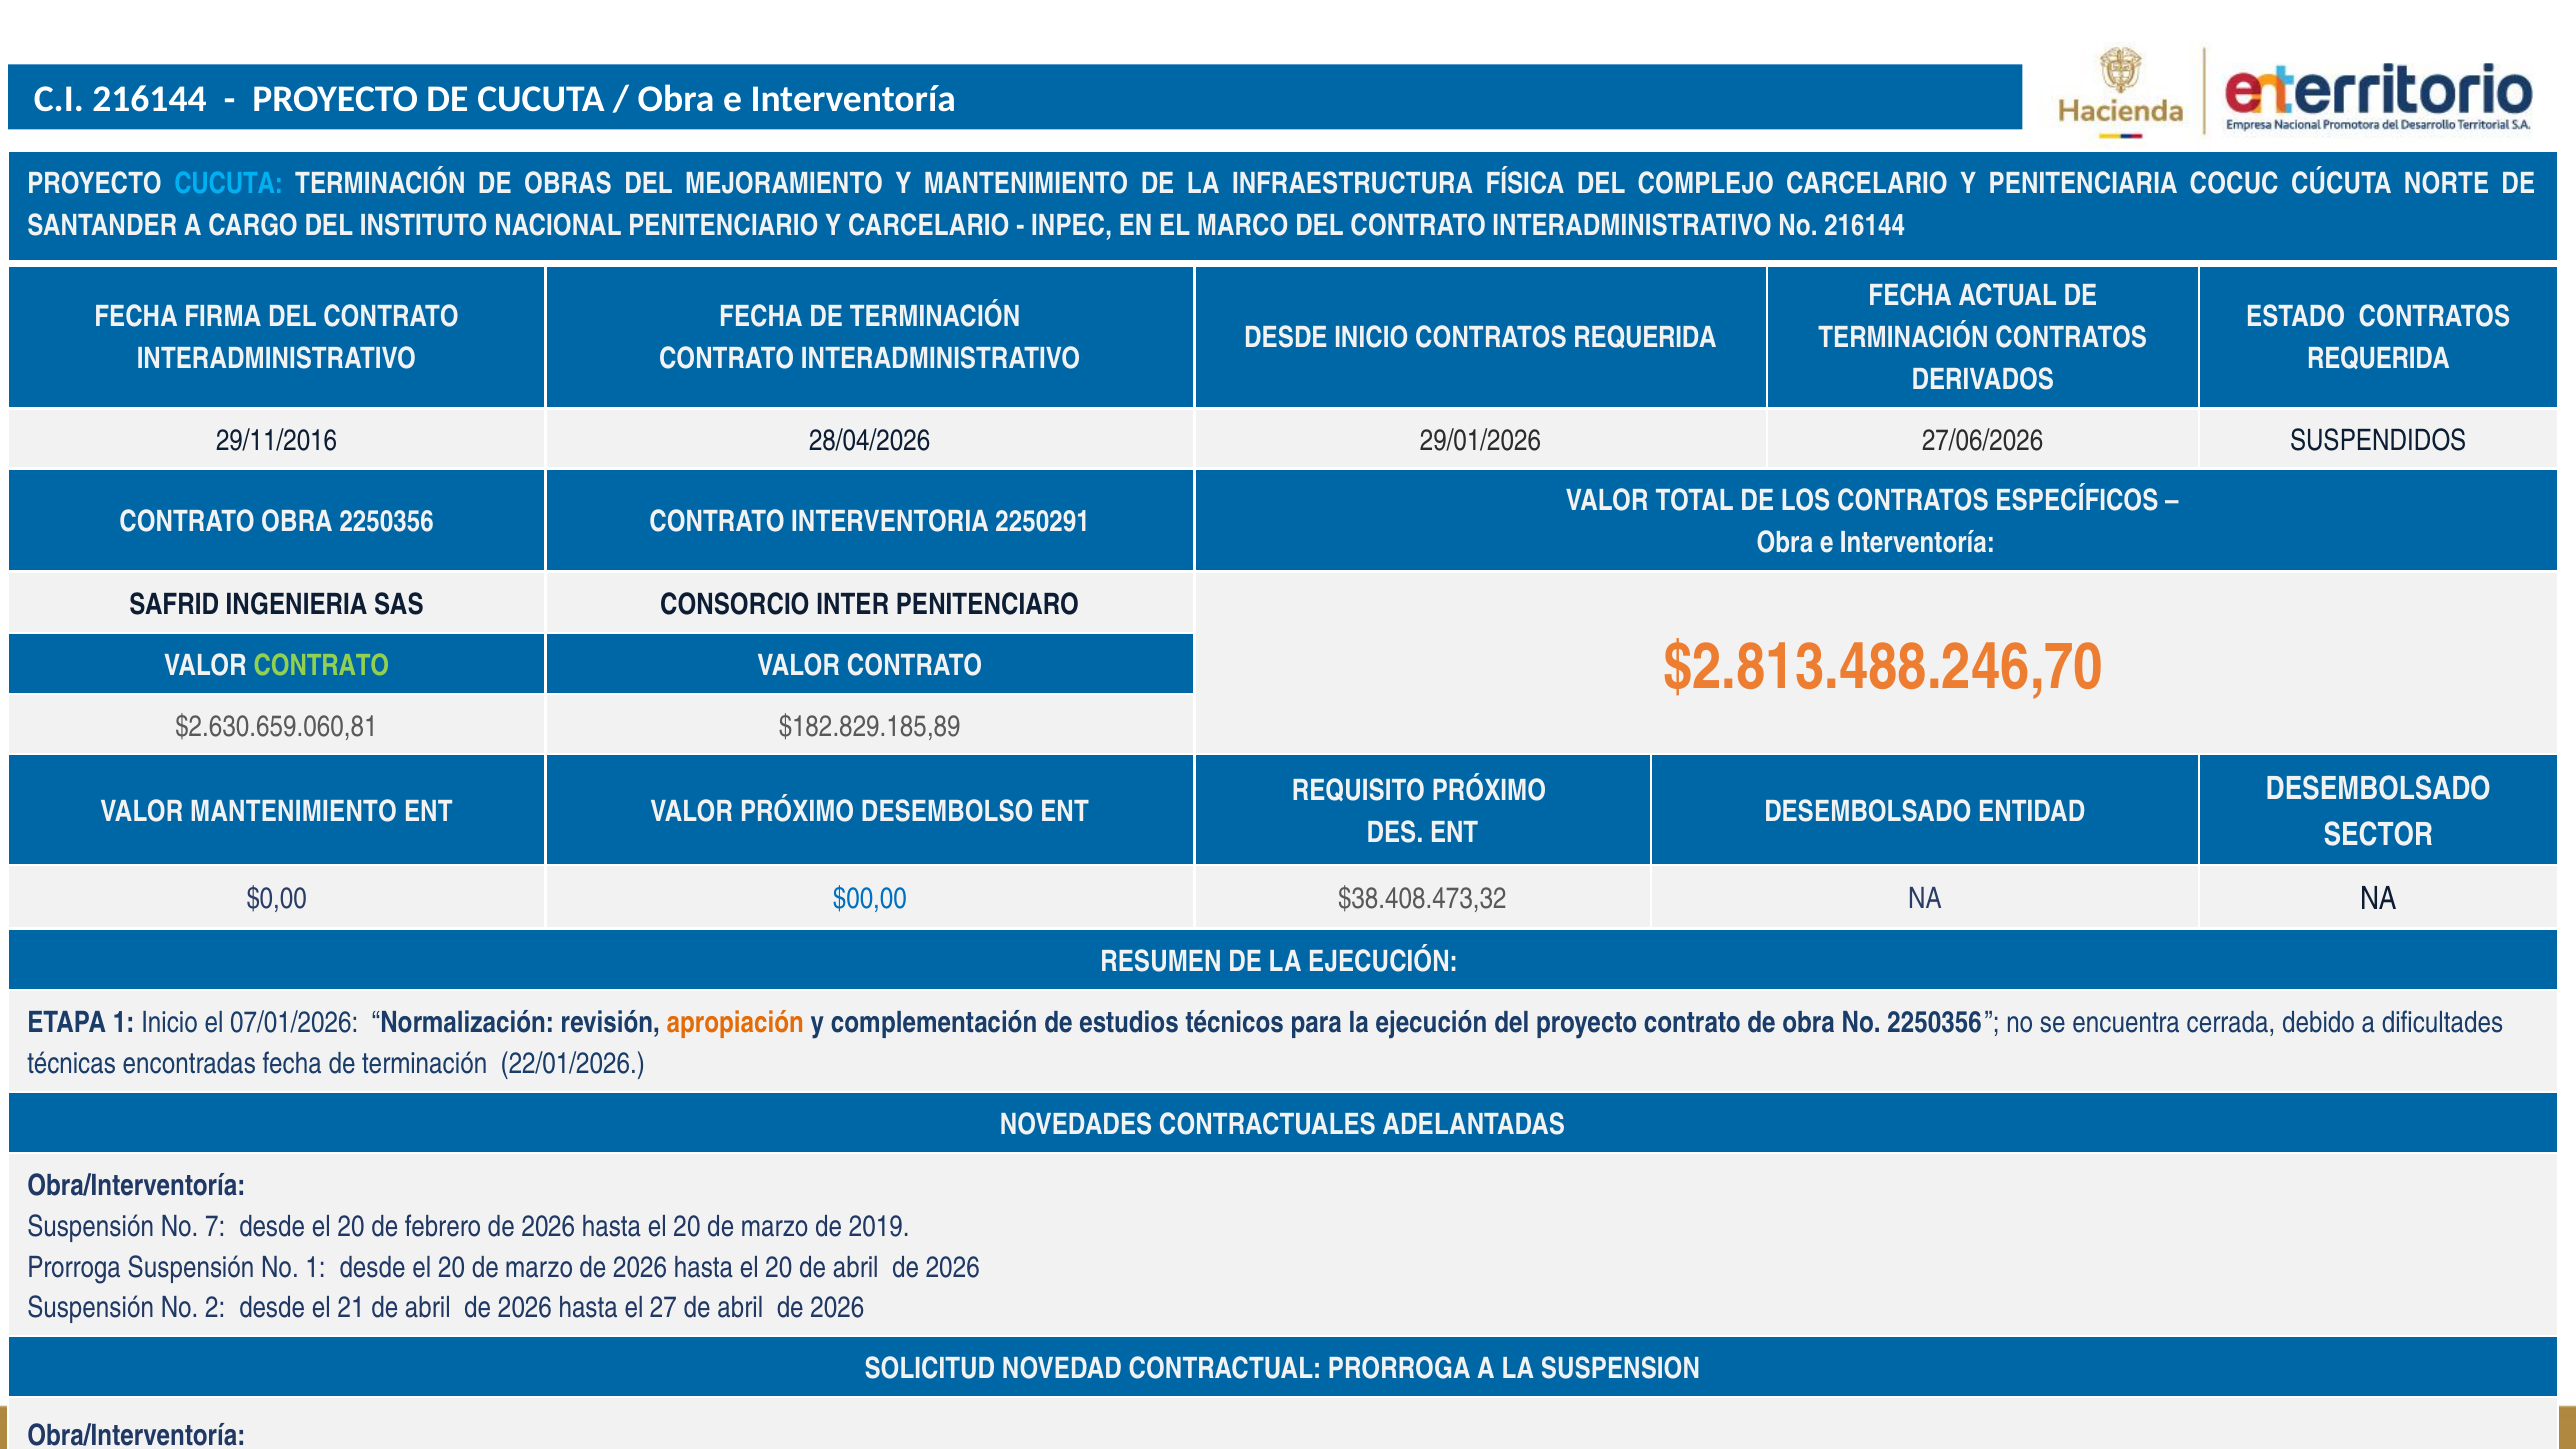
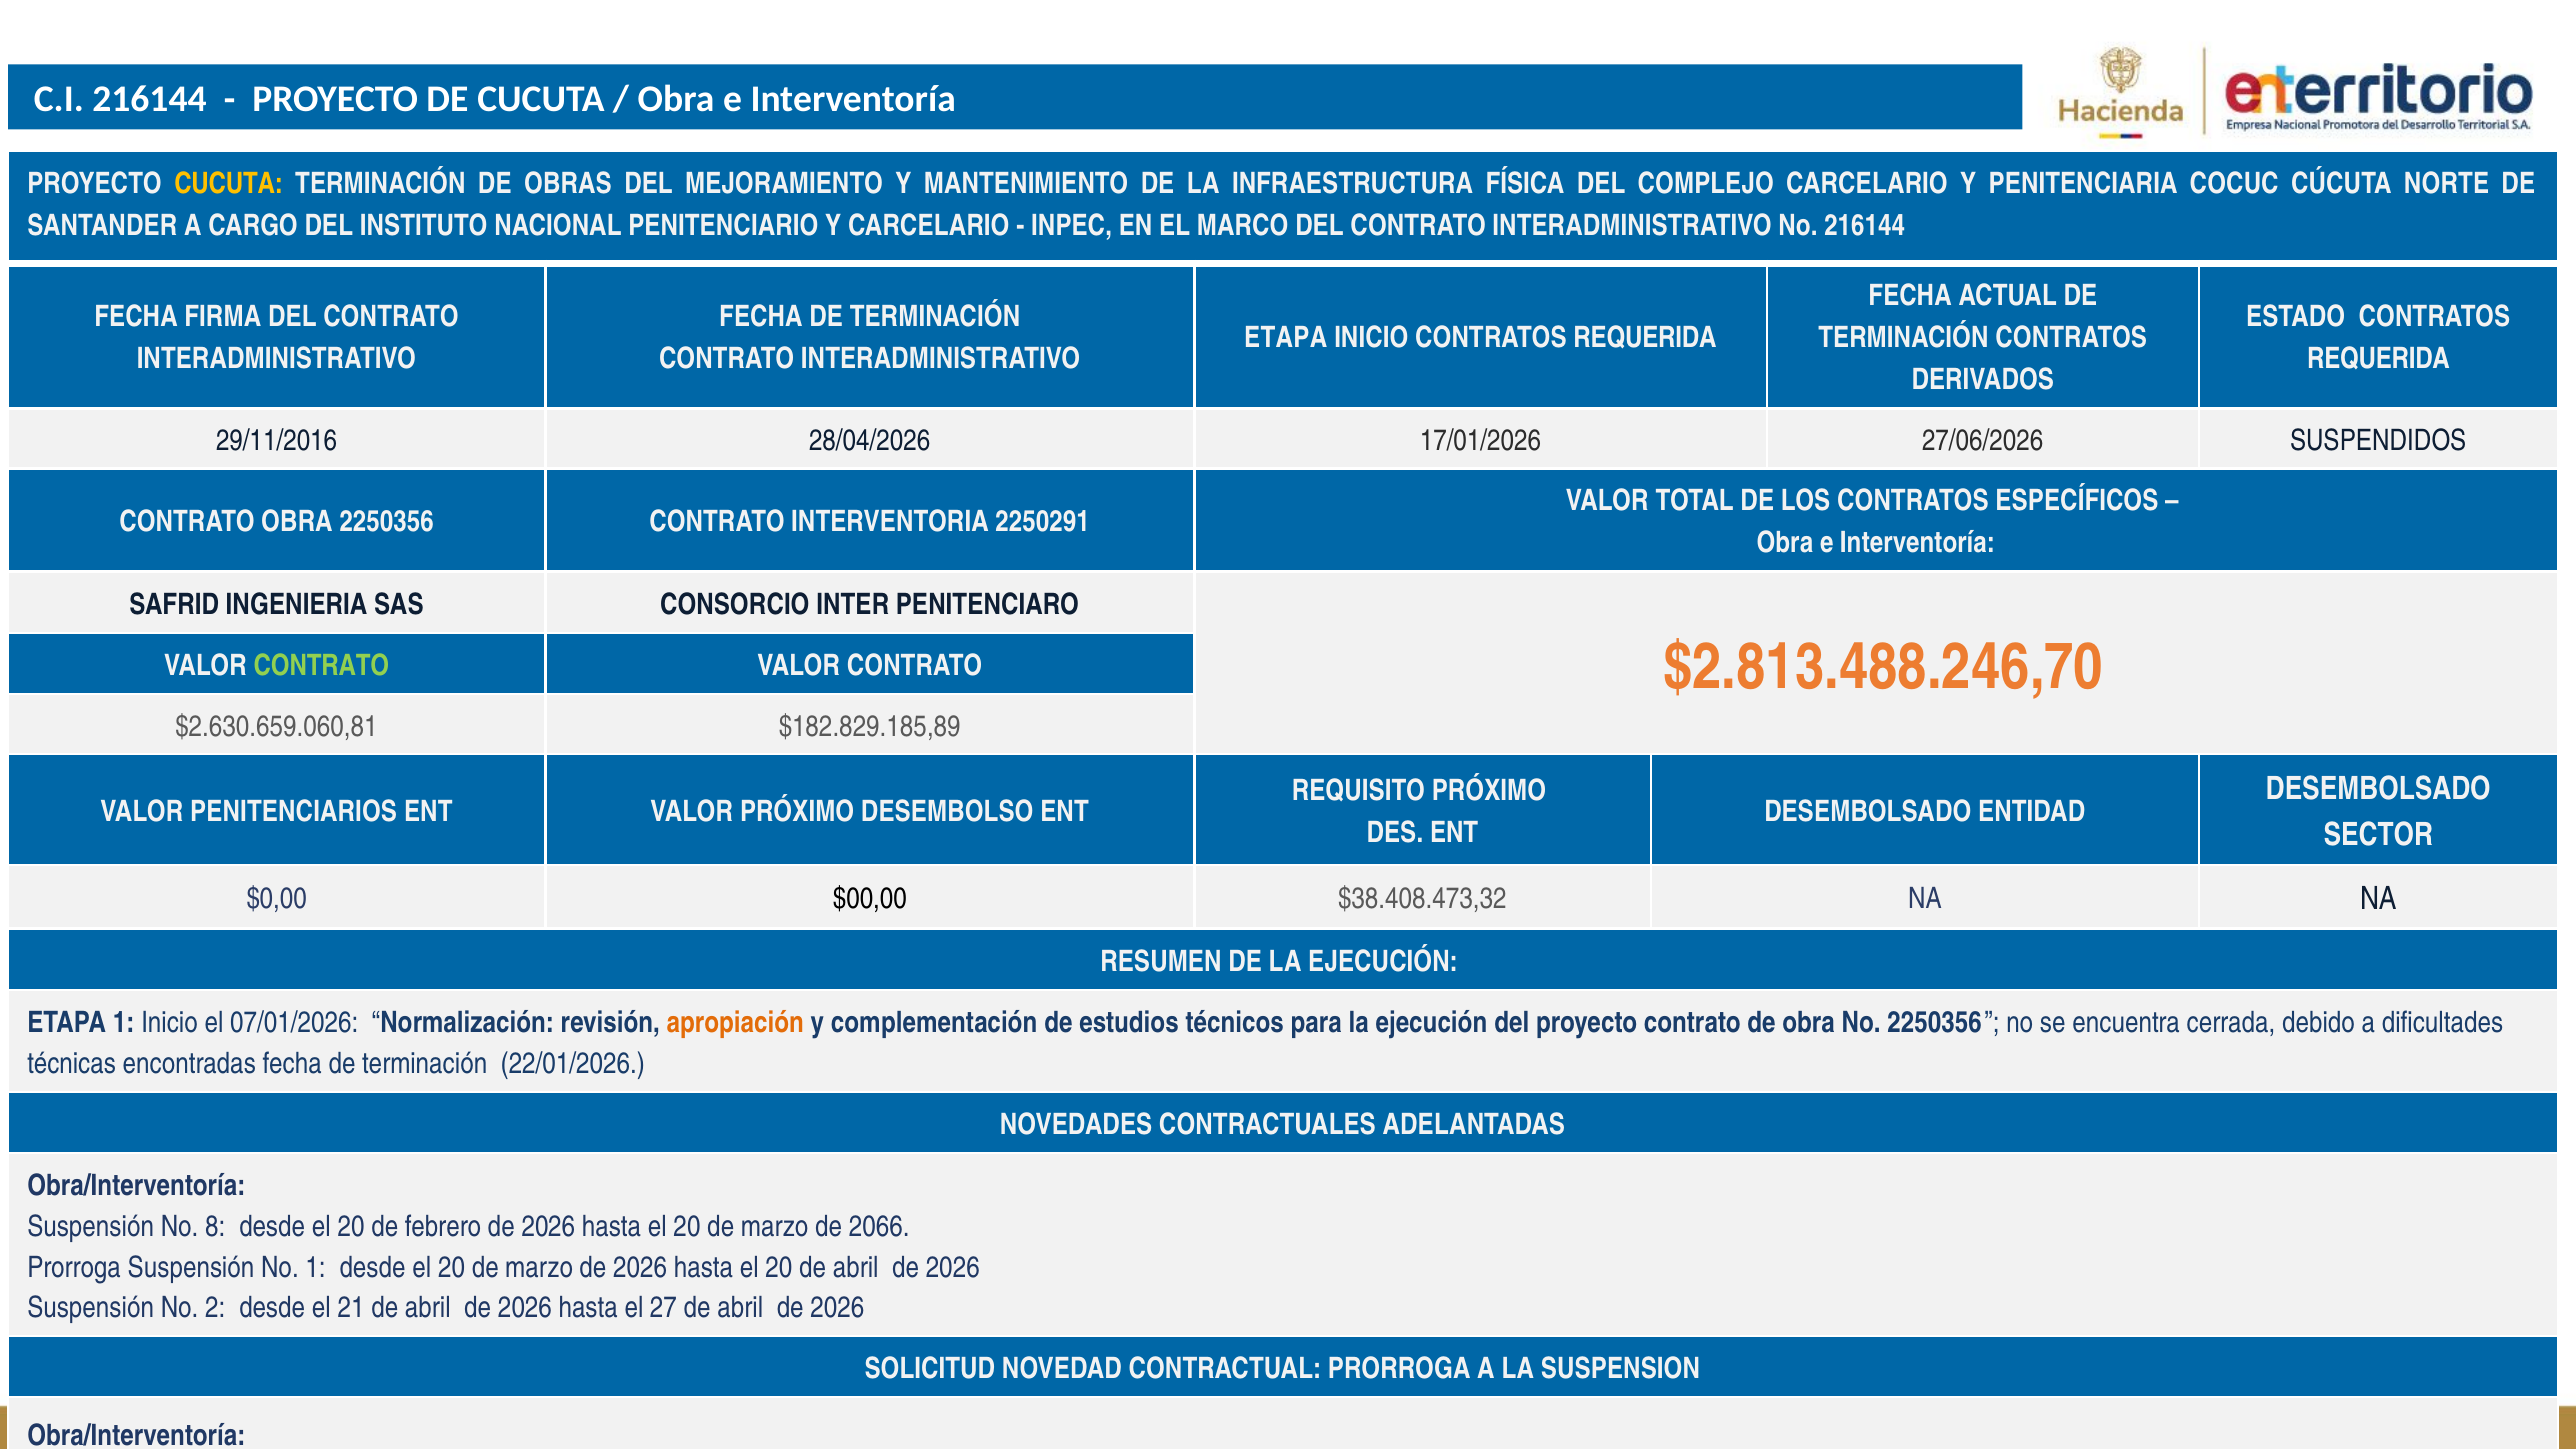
CUCUTA at (229, 184) colour: light blue -> yellow
DESDE at (1286, 338): DESDE -> ETAPA
29/01/2026: 29/01/2026 -> 17/01/2026
VALOR MANTENIMIENTO: MANTENIMIENTO -> PENITENCIARIOS
$00,00 colour: blue -> black
7: 7 -> 8
2019: 2019 -> 2066
